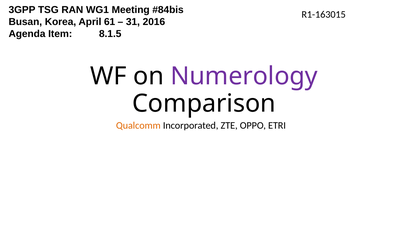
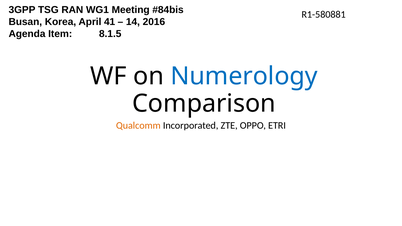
R1-163015: R1-163015 -> R1-580881
61: 61 -> 41
31: 31 -> 14
Numerology colour: purple -> blue
